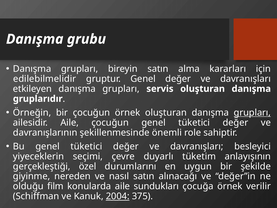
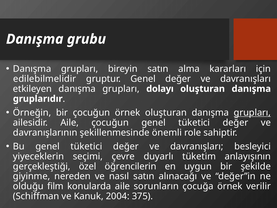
servis: servis -> dolayı
durumlarını: durumlarını -> öğrencilerin
sundukları: sundukları -> sorunların
2004 underline: present -> none
